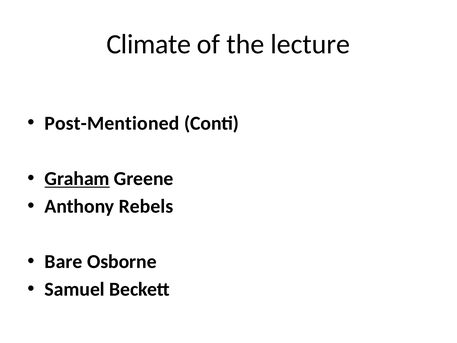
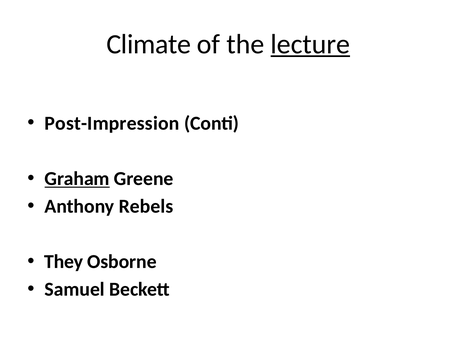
lecture underline: none -> present
Post-Mentioned: Post-Mentioned -> Post-Impression
Bare: Bare -> They
